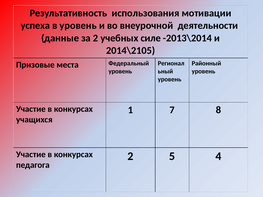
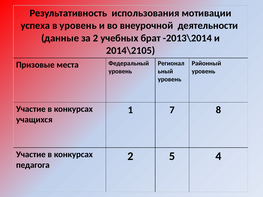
силе: силе -> брат
